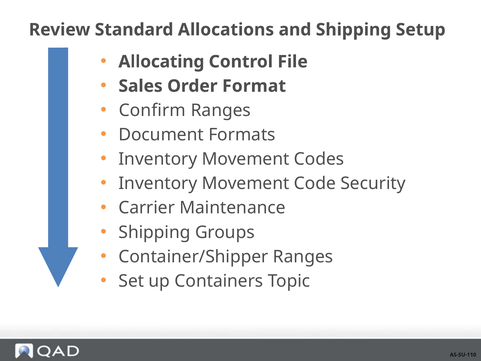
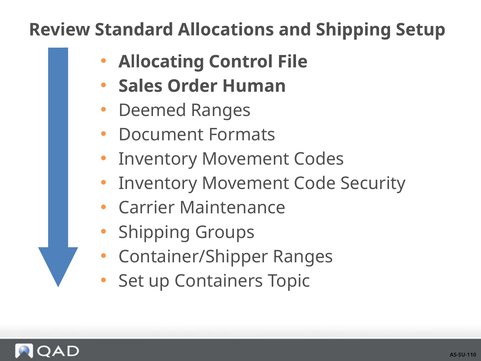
Format: Format -> Human
Confirm: Confirm -> Deemed
